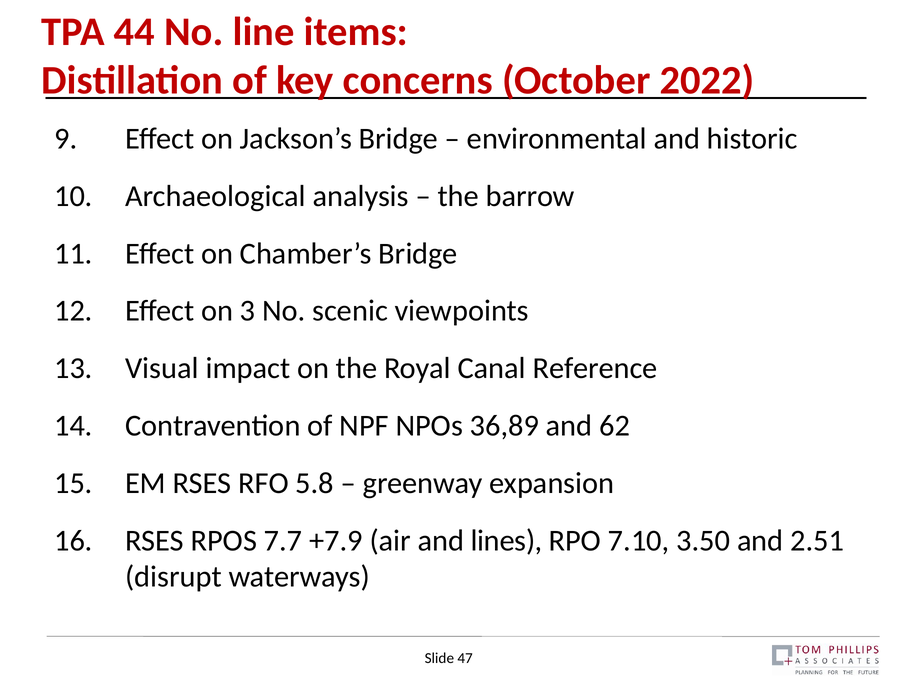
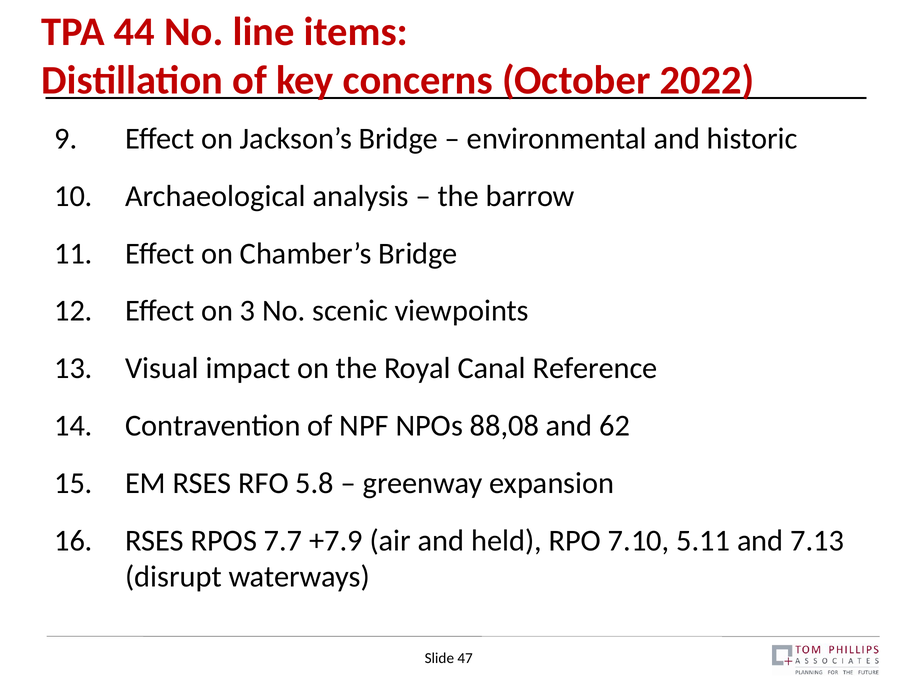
36,89: 36,89 -> 88,08
lines: lines -> held
3.50: 3.50 -> 5.11
2.51: 2.51 -> 7.13
